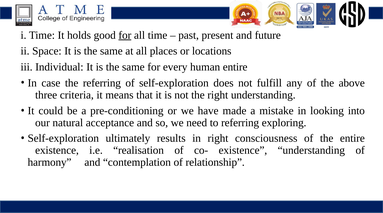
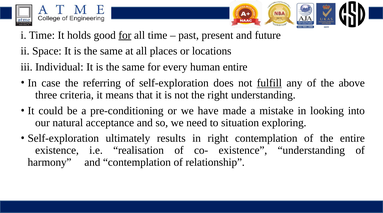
fulfill underline: none -> present
to referring: referring -> situation
right consciousness: consciousness -> contemplation
